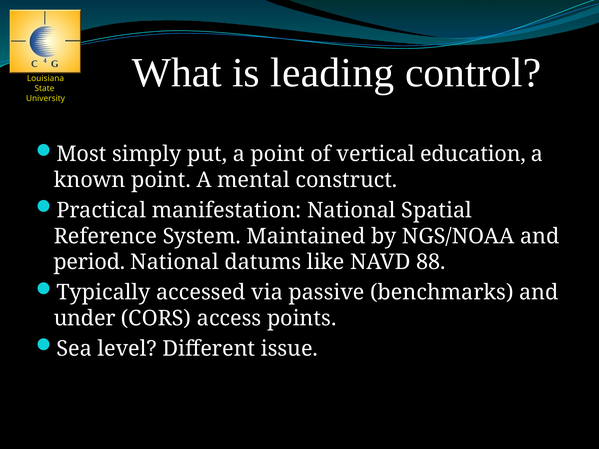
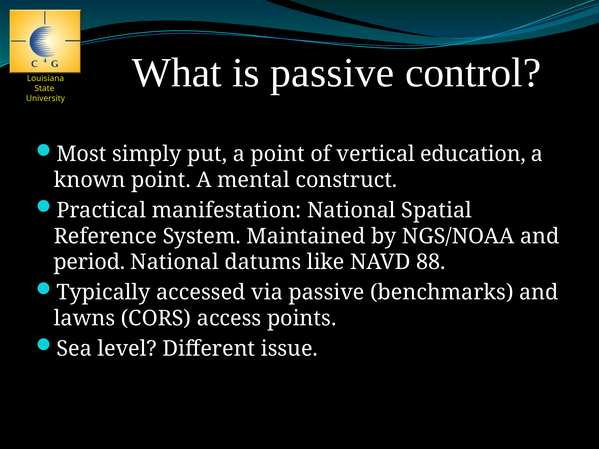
is leading: leading -> passive
under: under -> lawns
